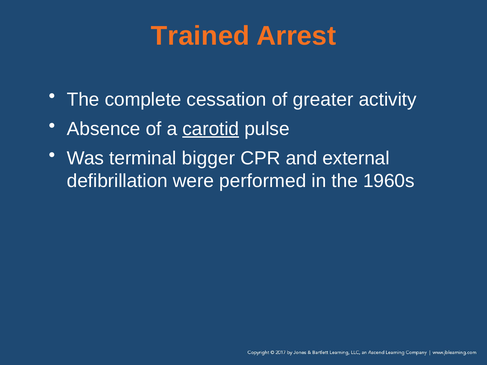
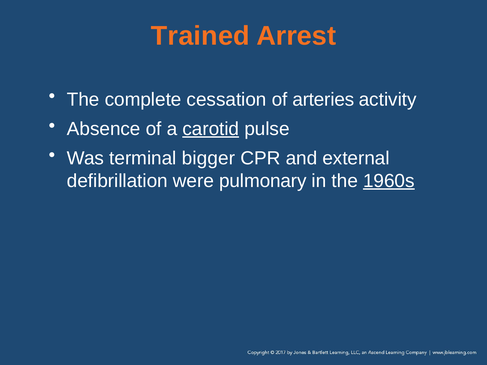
greater: greater -> arteries
performed: performed -> pulmonary
1960s underline: none -> present
